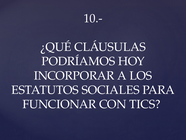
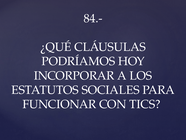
10.-: 10.- -> 84.-
